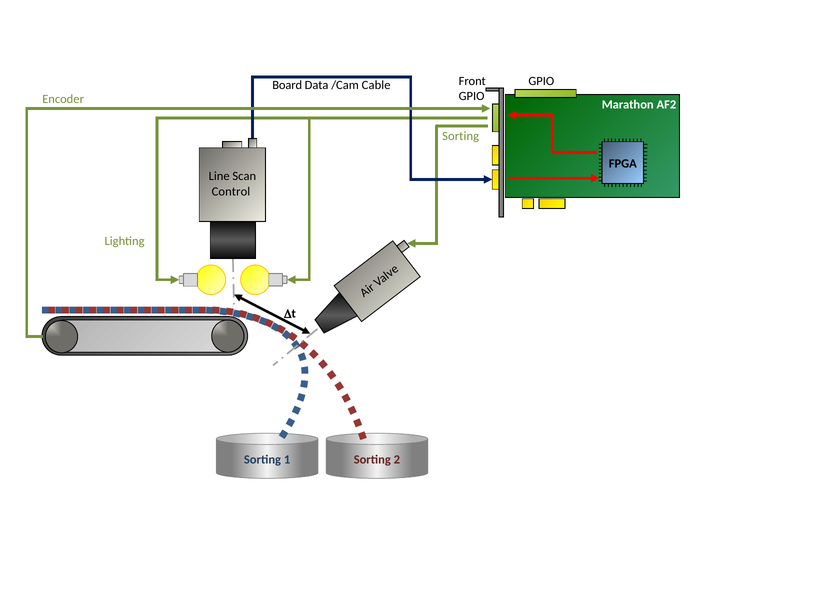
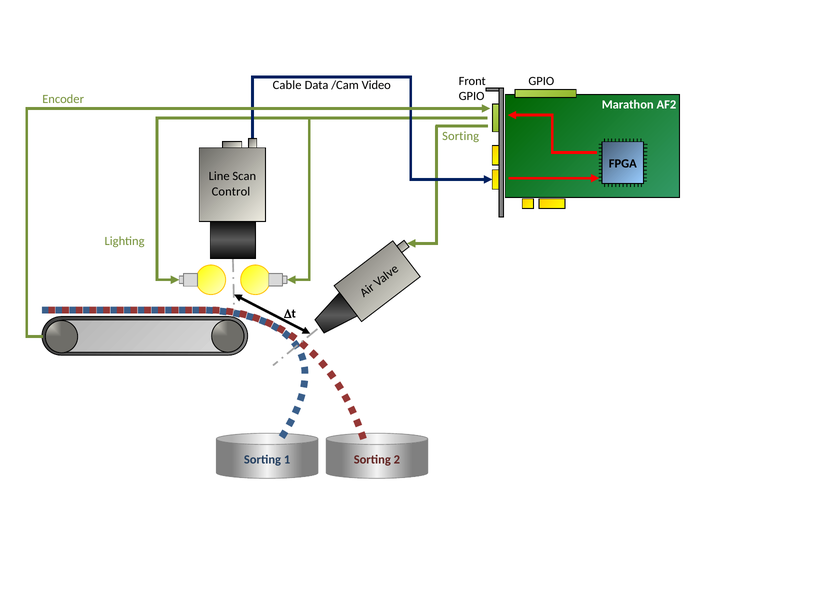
Board: Board -> Cable
Cable: Cable -> Video
